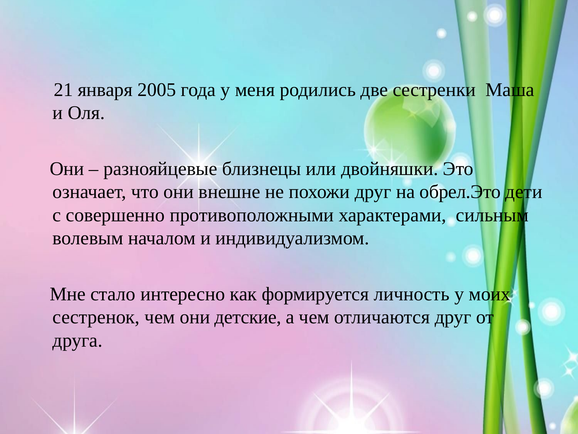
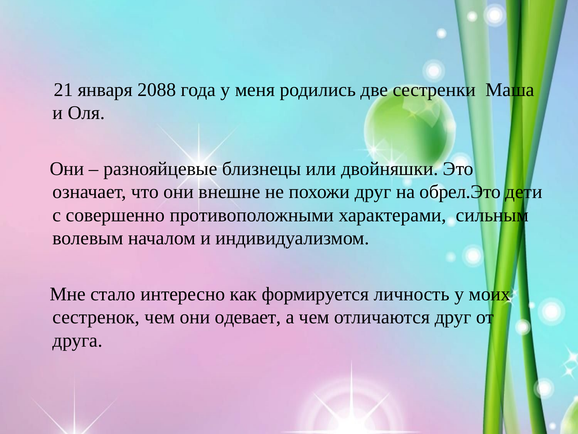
2005: 2005 -> 2088
детские: детские -> одевает
